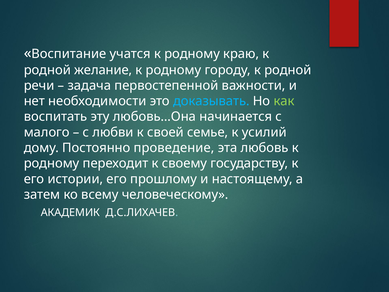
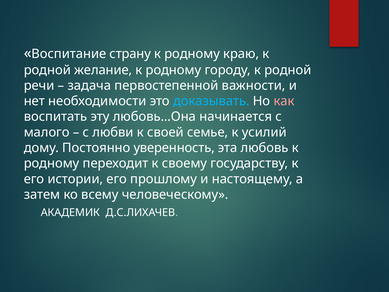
учатся: учатся -> страну
как colour: light green -> pink
проведение: проведение -> уверенность
